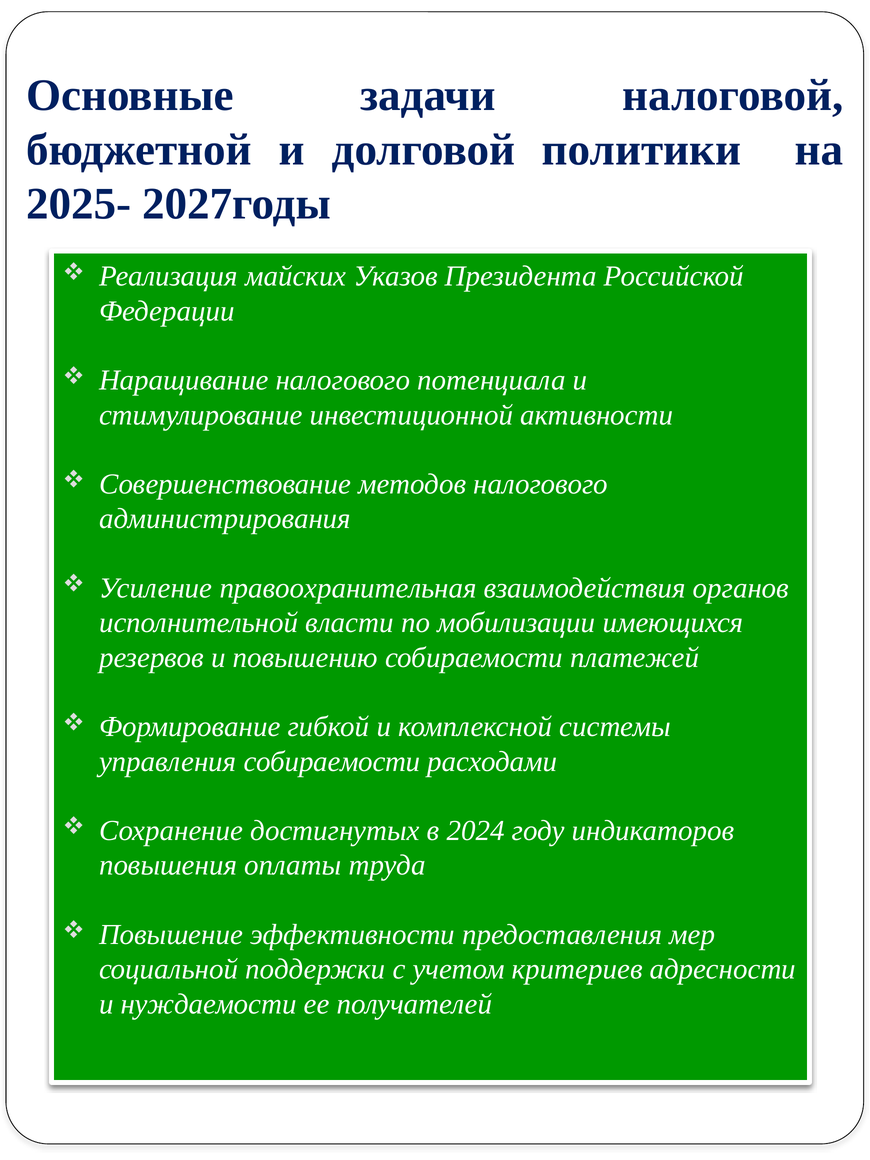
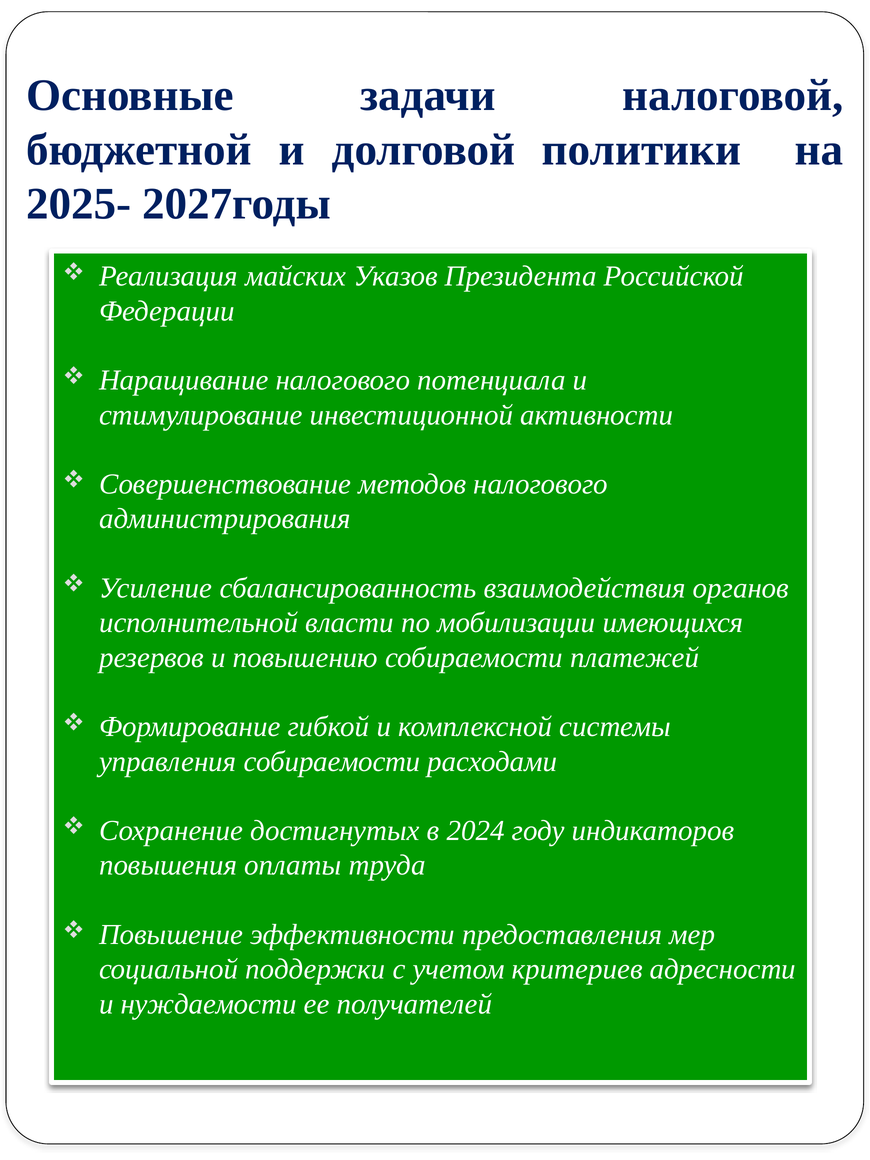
правоохранительная: правоохранительная -> сбалансированность
